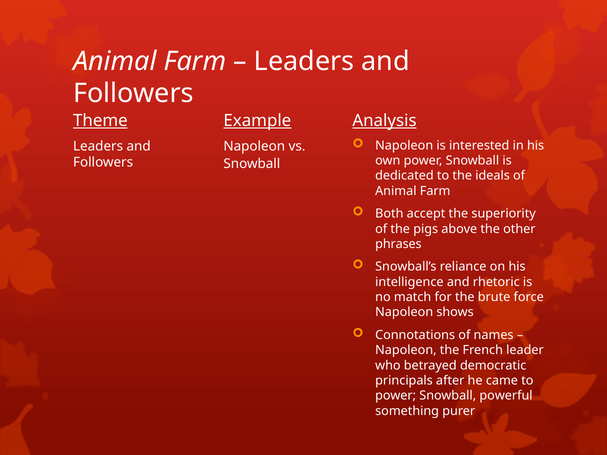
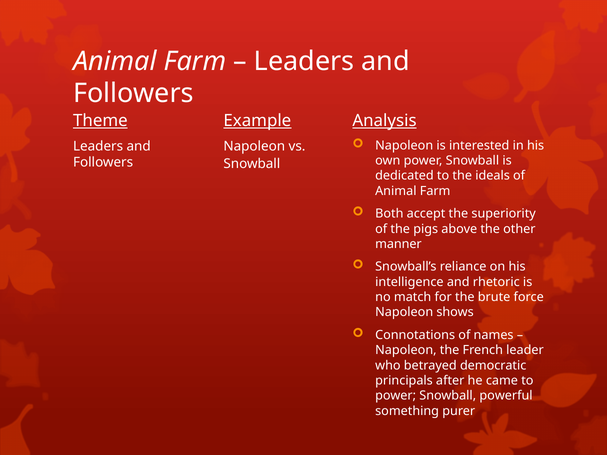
phrases: phrases -> manner
